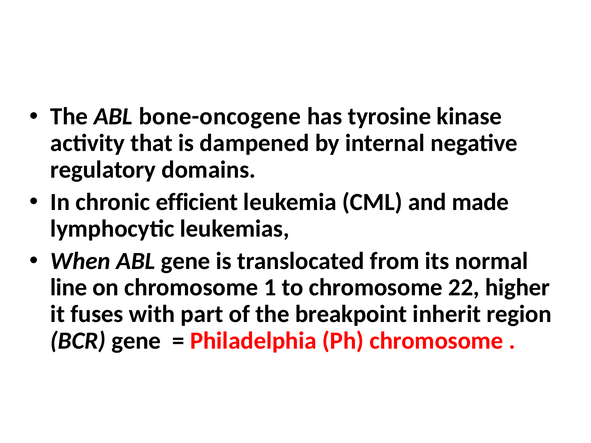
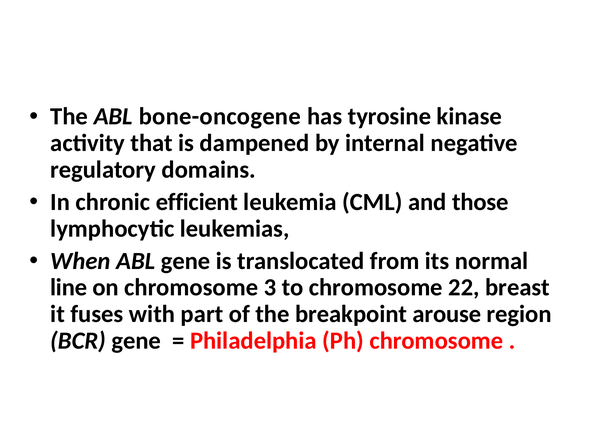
made: made -> those
1: 1 -> 3
higher: higher -> breast
inherit: inherit -> arouse
